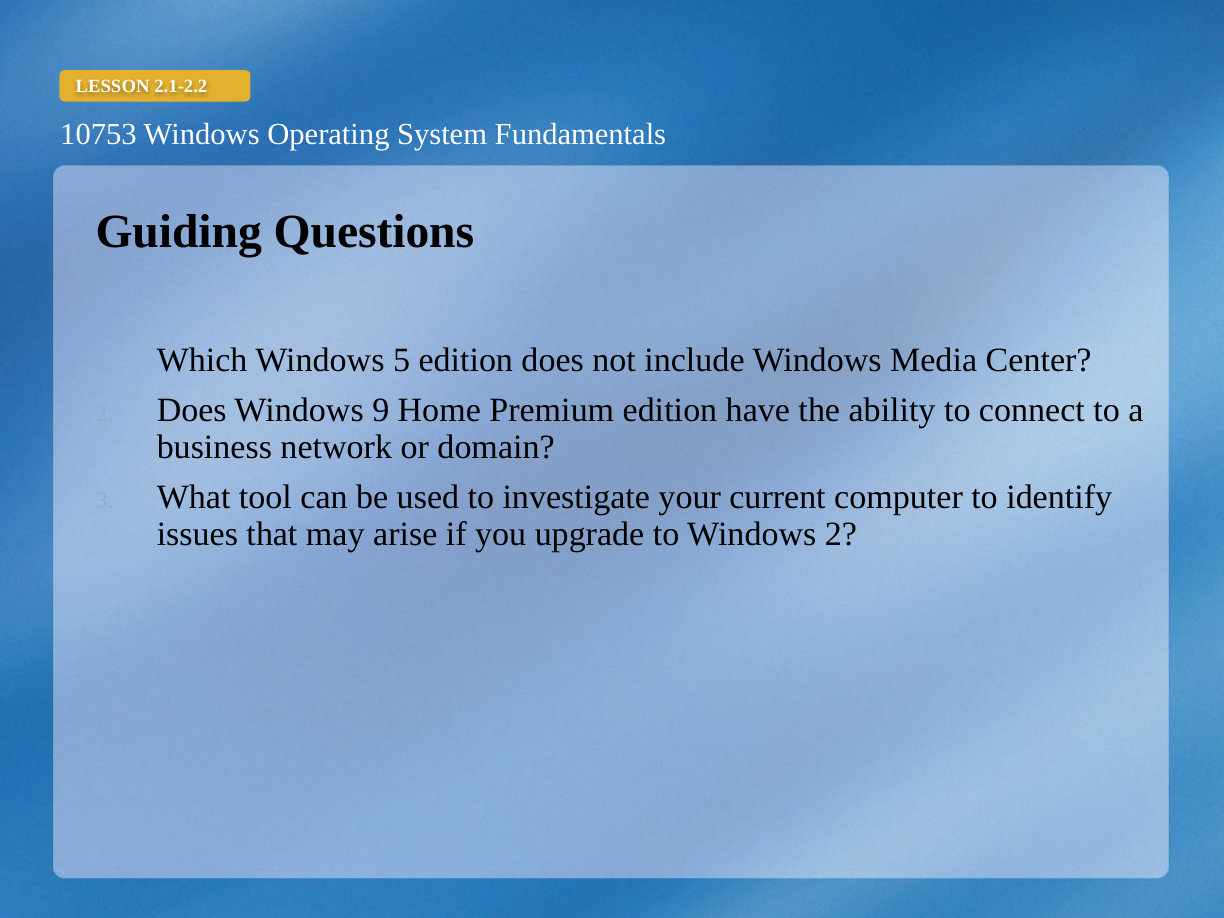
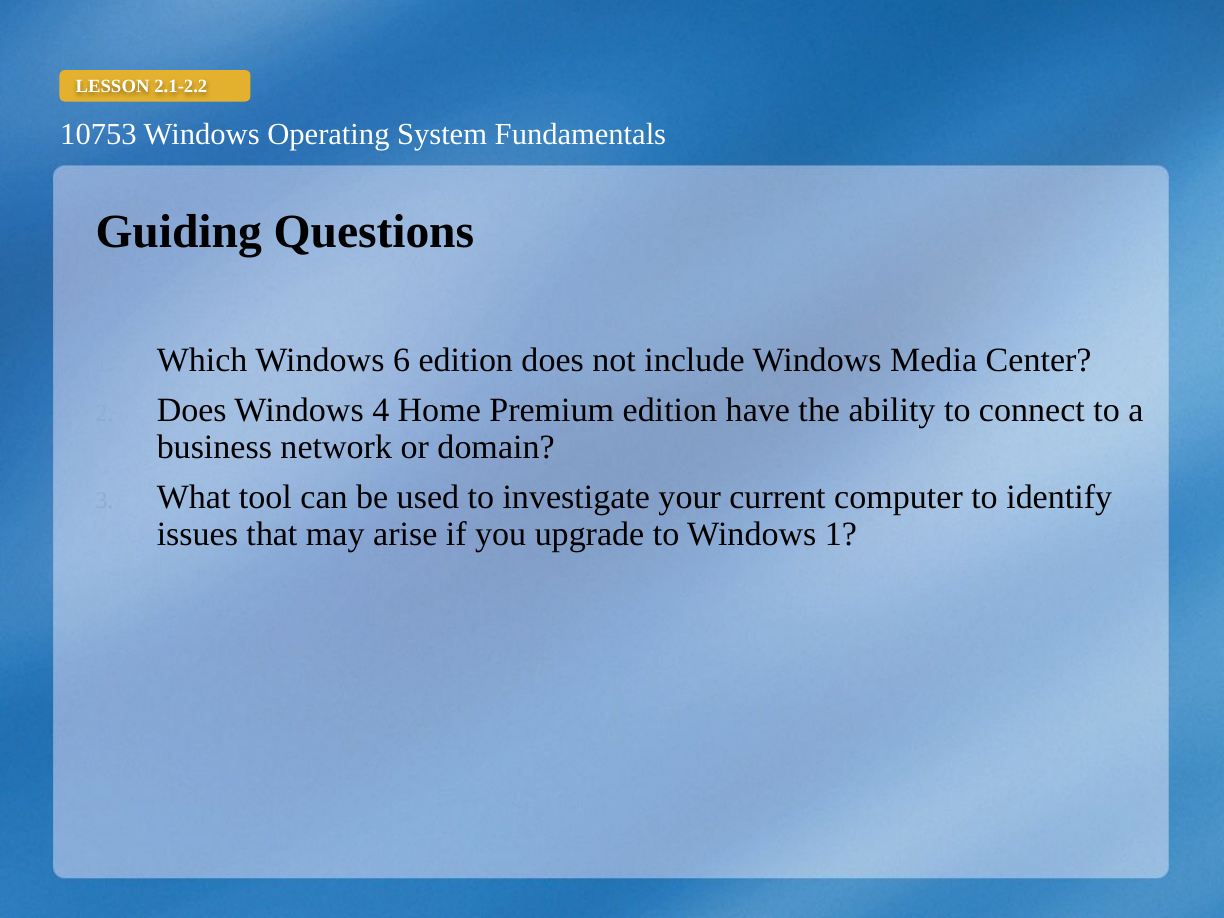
5: 5 -> 6
9: 9 -> 4
Windows 2: 2 -> 1
